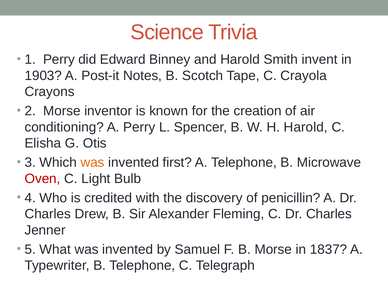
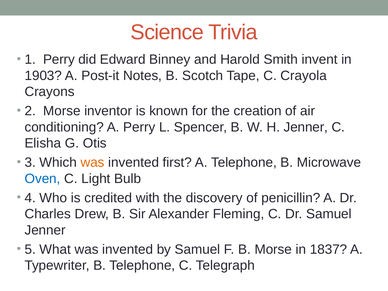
H Harold: Harold -> Jenner
Oven colour: red -> blue
C Dr Charles: Charles -> Samuel
